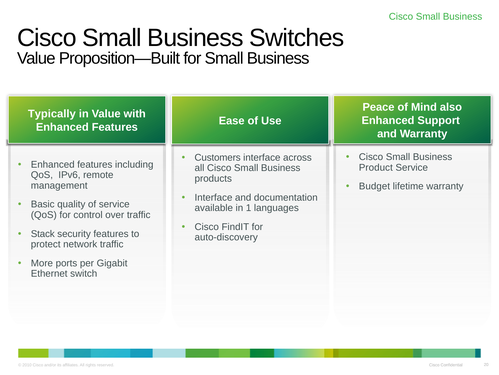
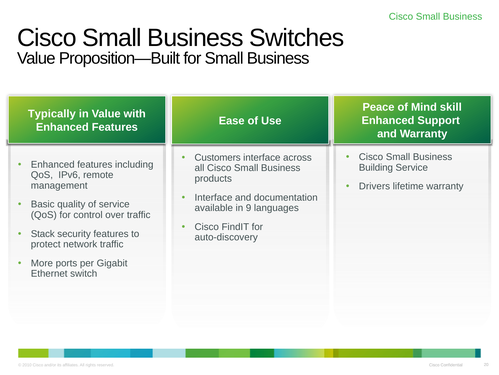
also: also -> skill
Product: Product -> Building
Budget: Budget -> Drivers
1: 1 -> 9
